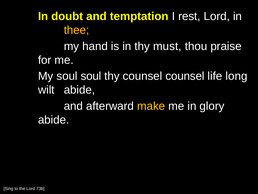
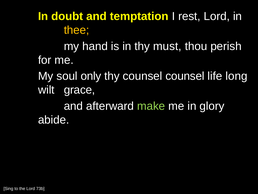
praise: praise -> perish
soul soul: soul -> only
wilt abide: abide -> grace
make colour: yellow -> light green
